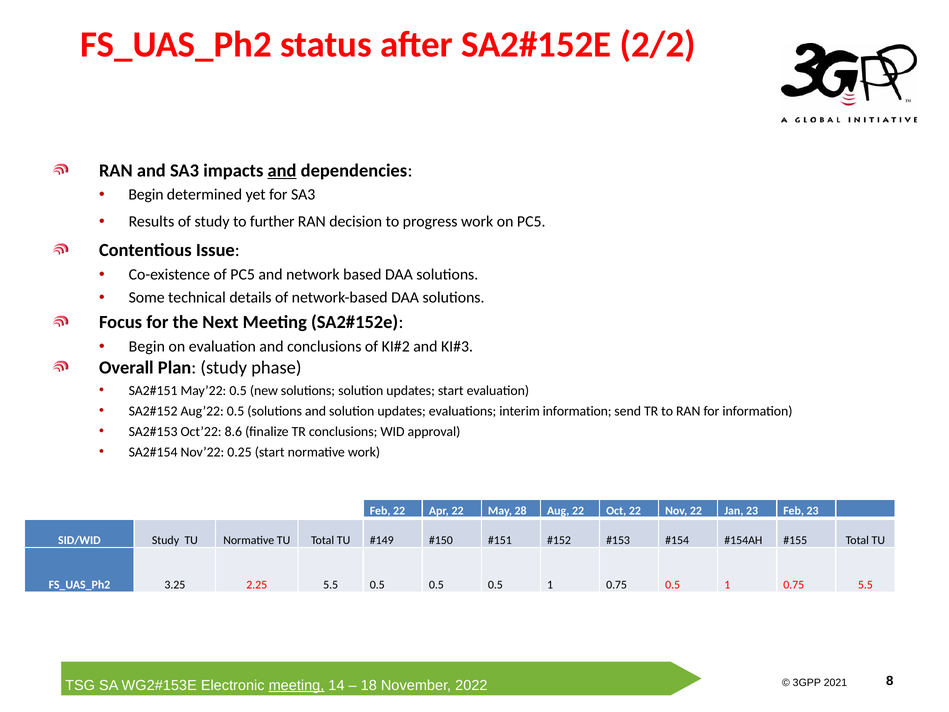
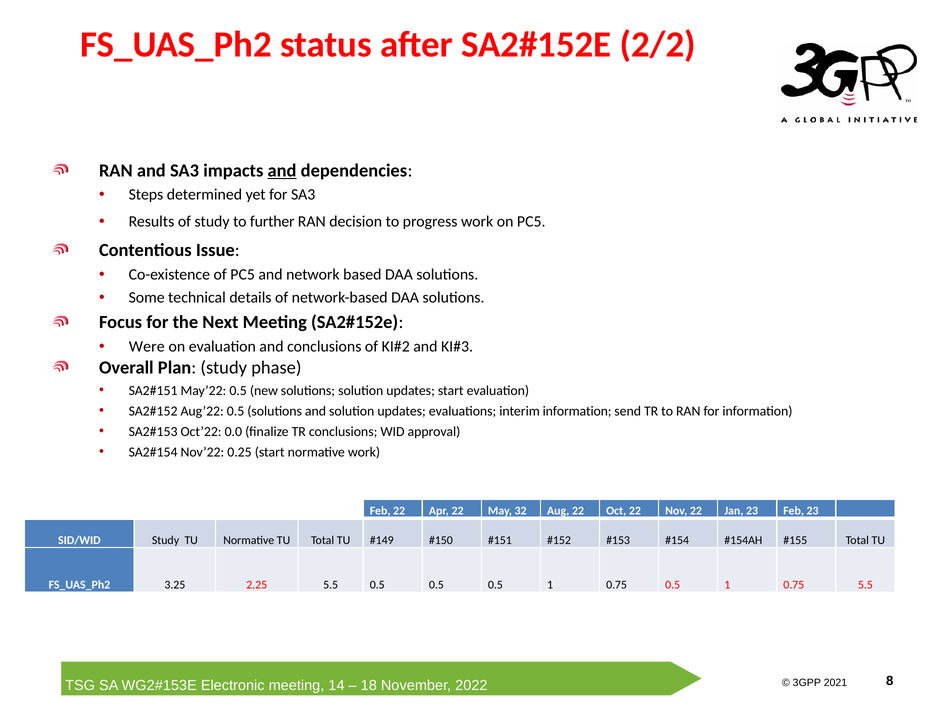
Begin at (146, 195): Begin -> Steps
Begin at (147, 347): Begin -> Were
8.6: 8.6 -> 0.0
28: 28 -> 32
meeting at (296, 685) underline: present -> none
